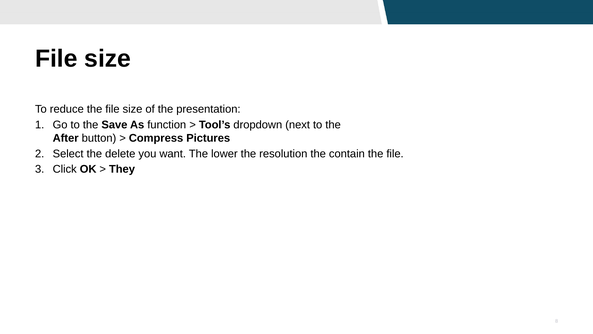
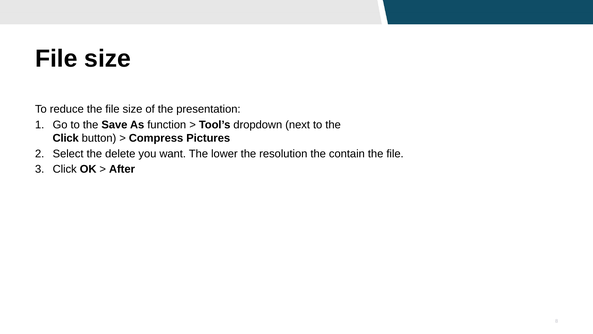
After at (66, 138): After -> Click
They: They -> After
